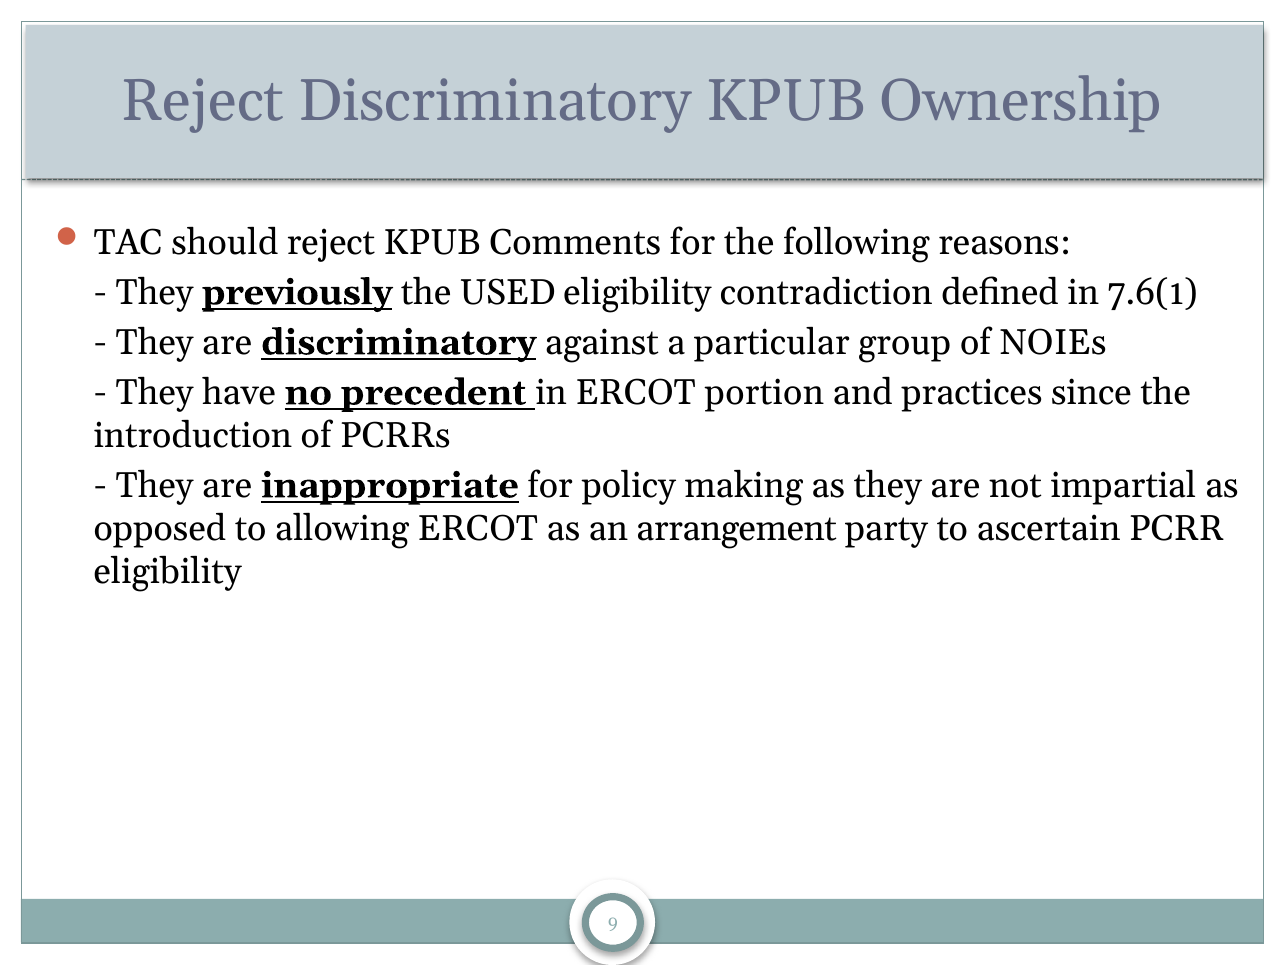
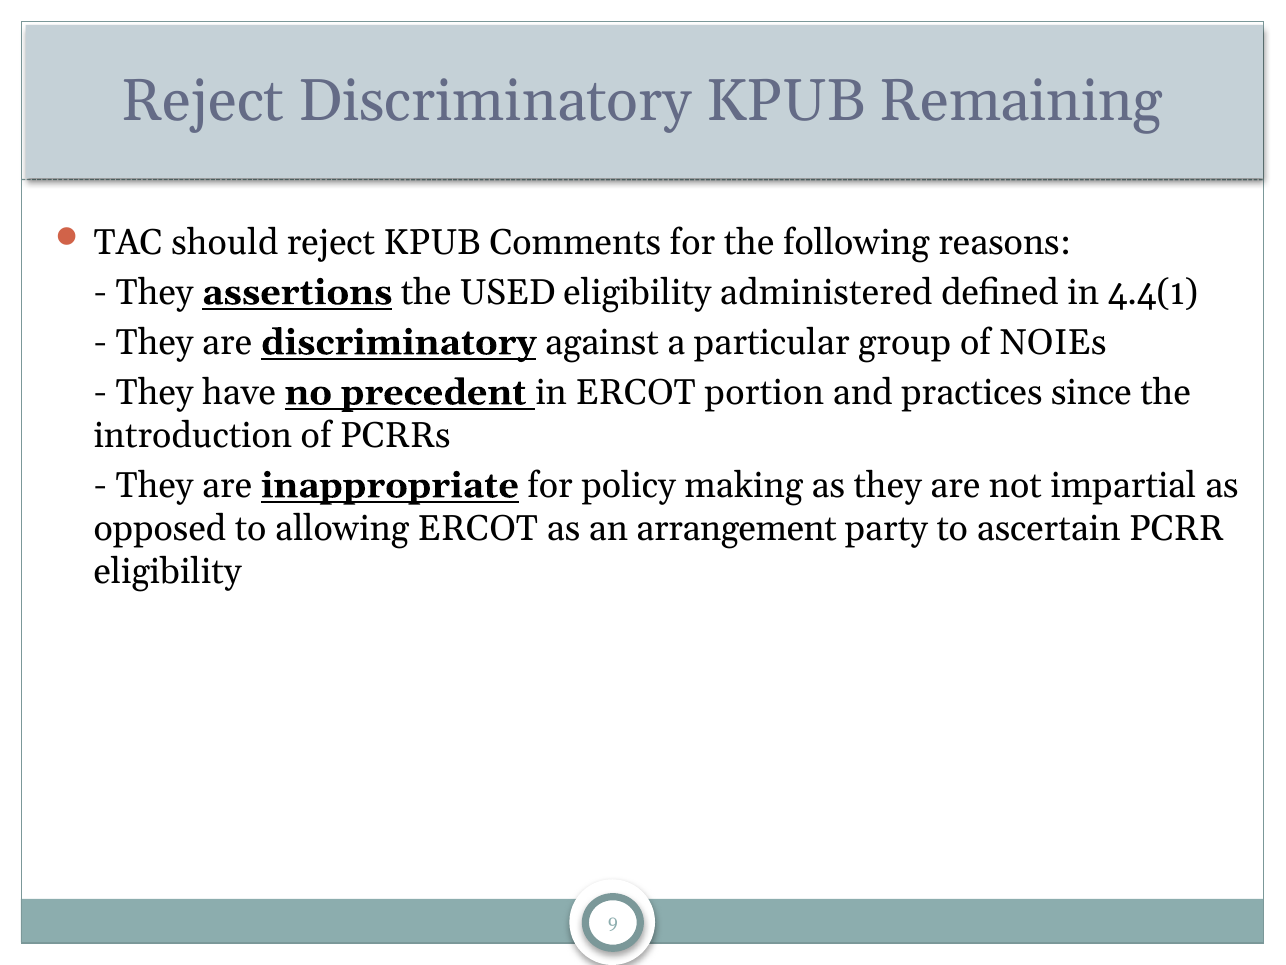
Ownership: Ownership -> Remaining
previously: previously -> assertions
contradiction: contradiction -> administered
7.6(1: 7.6(1 -> 4.4(1
